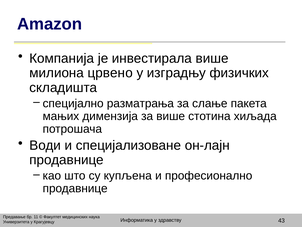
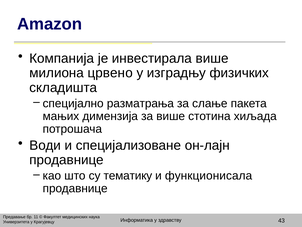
купљена: купљена -> тематику
професионално: професионално -> функционисала
